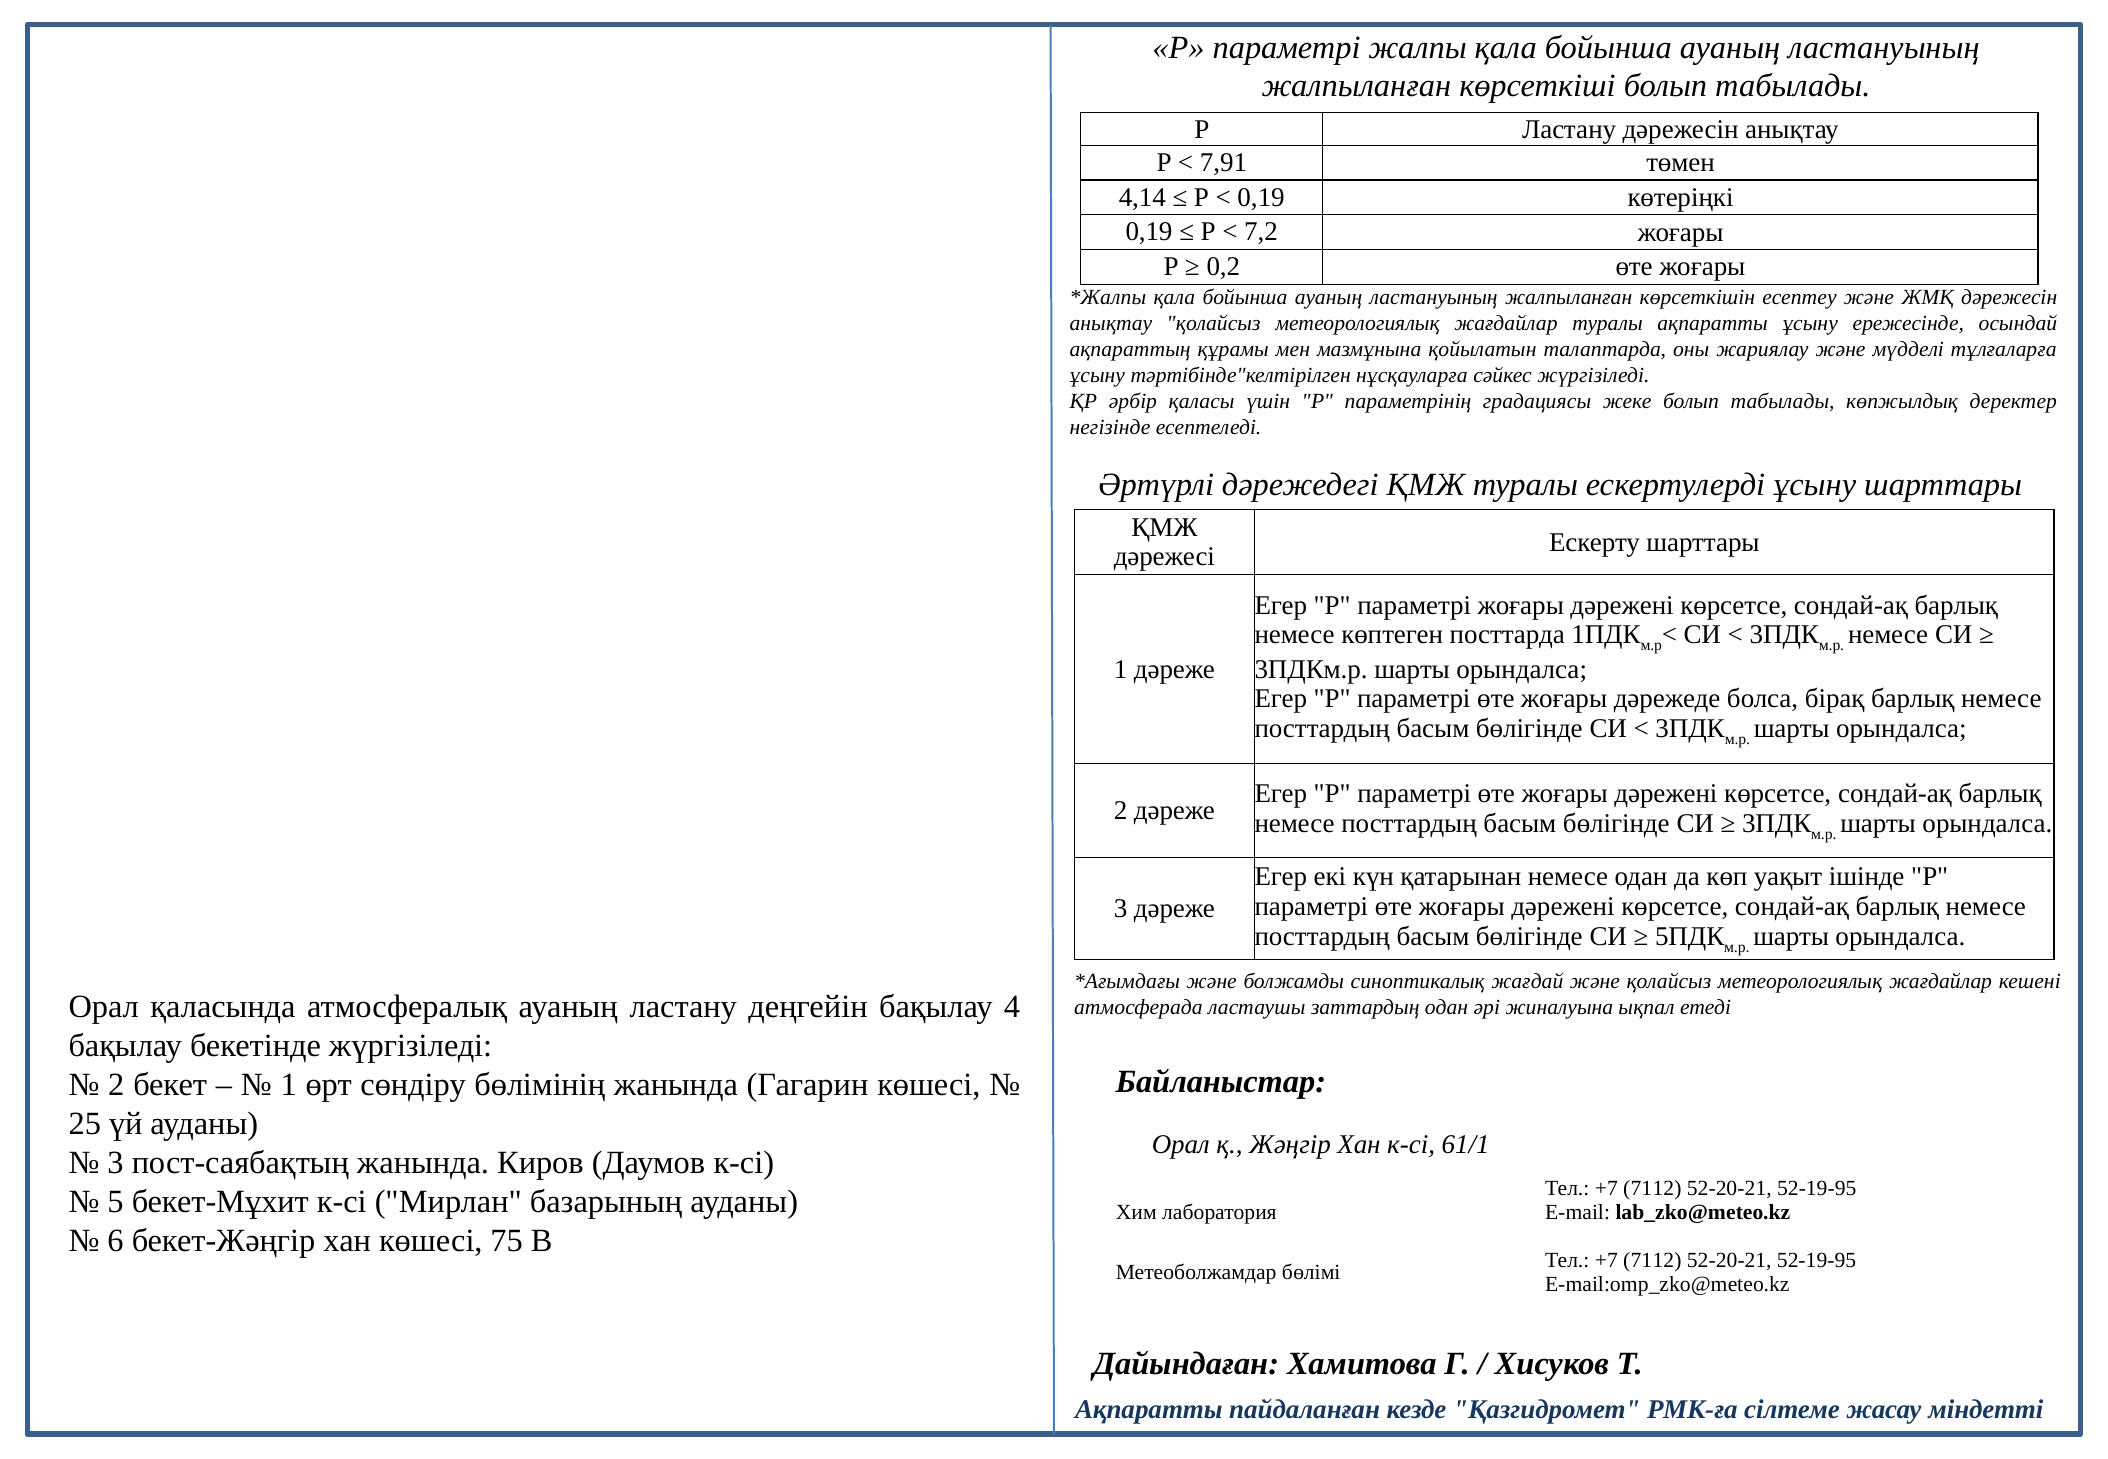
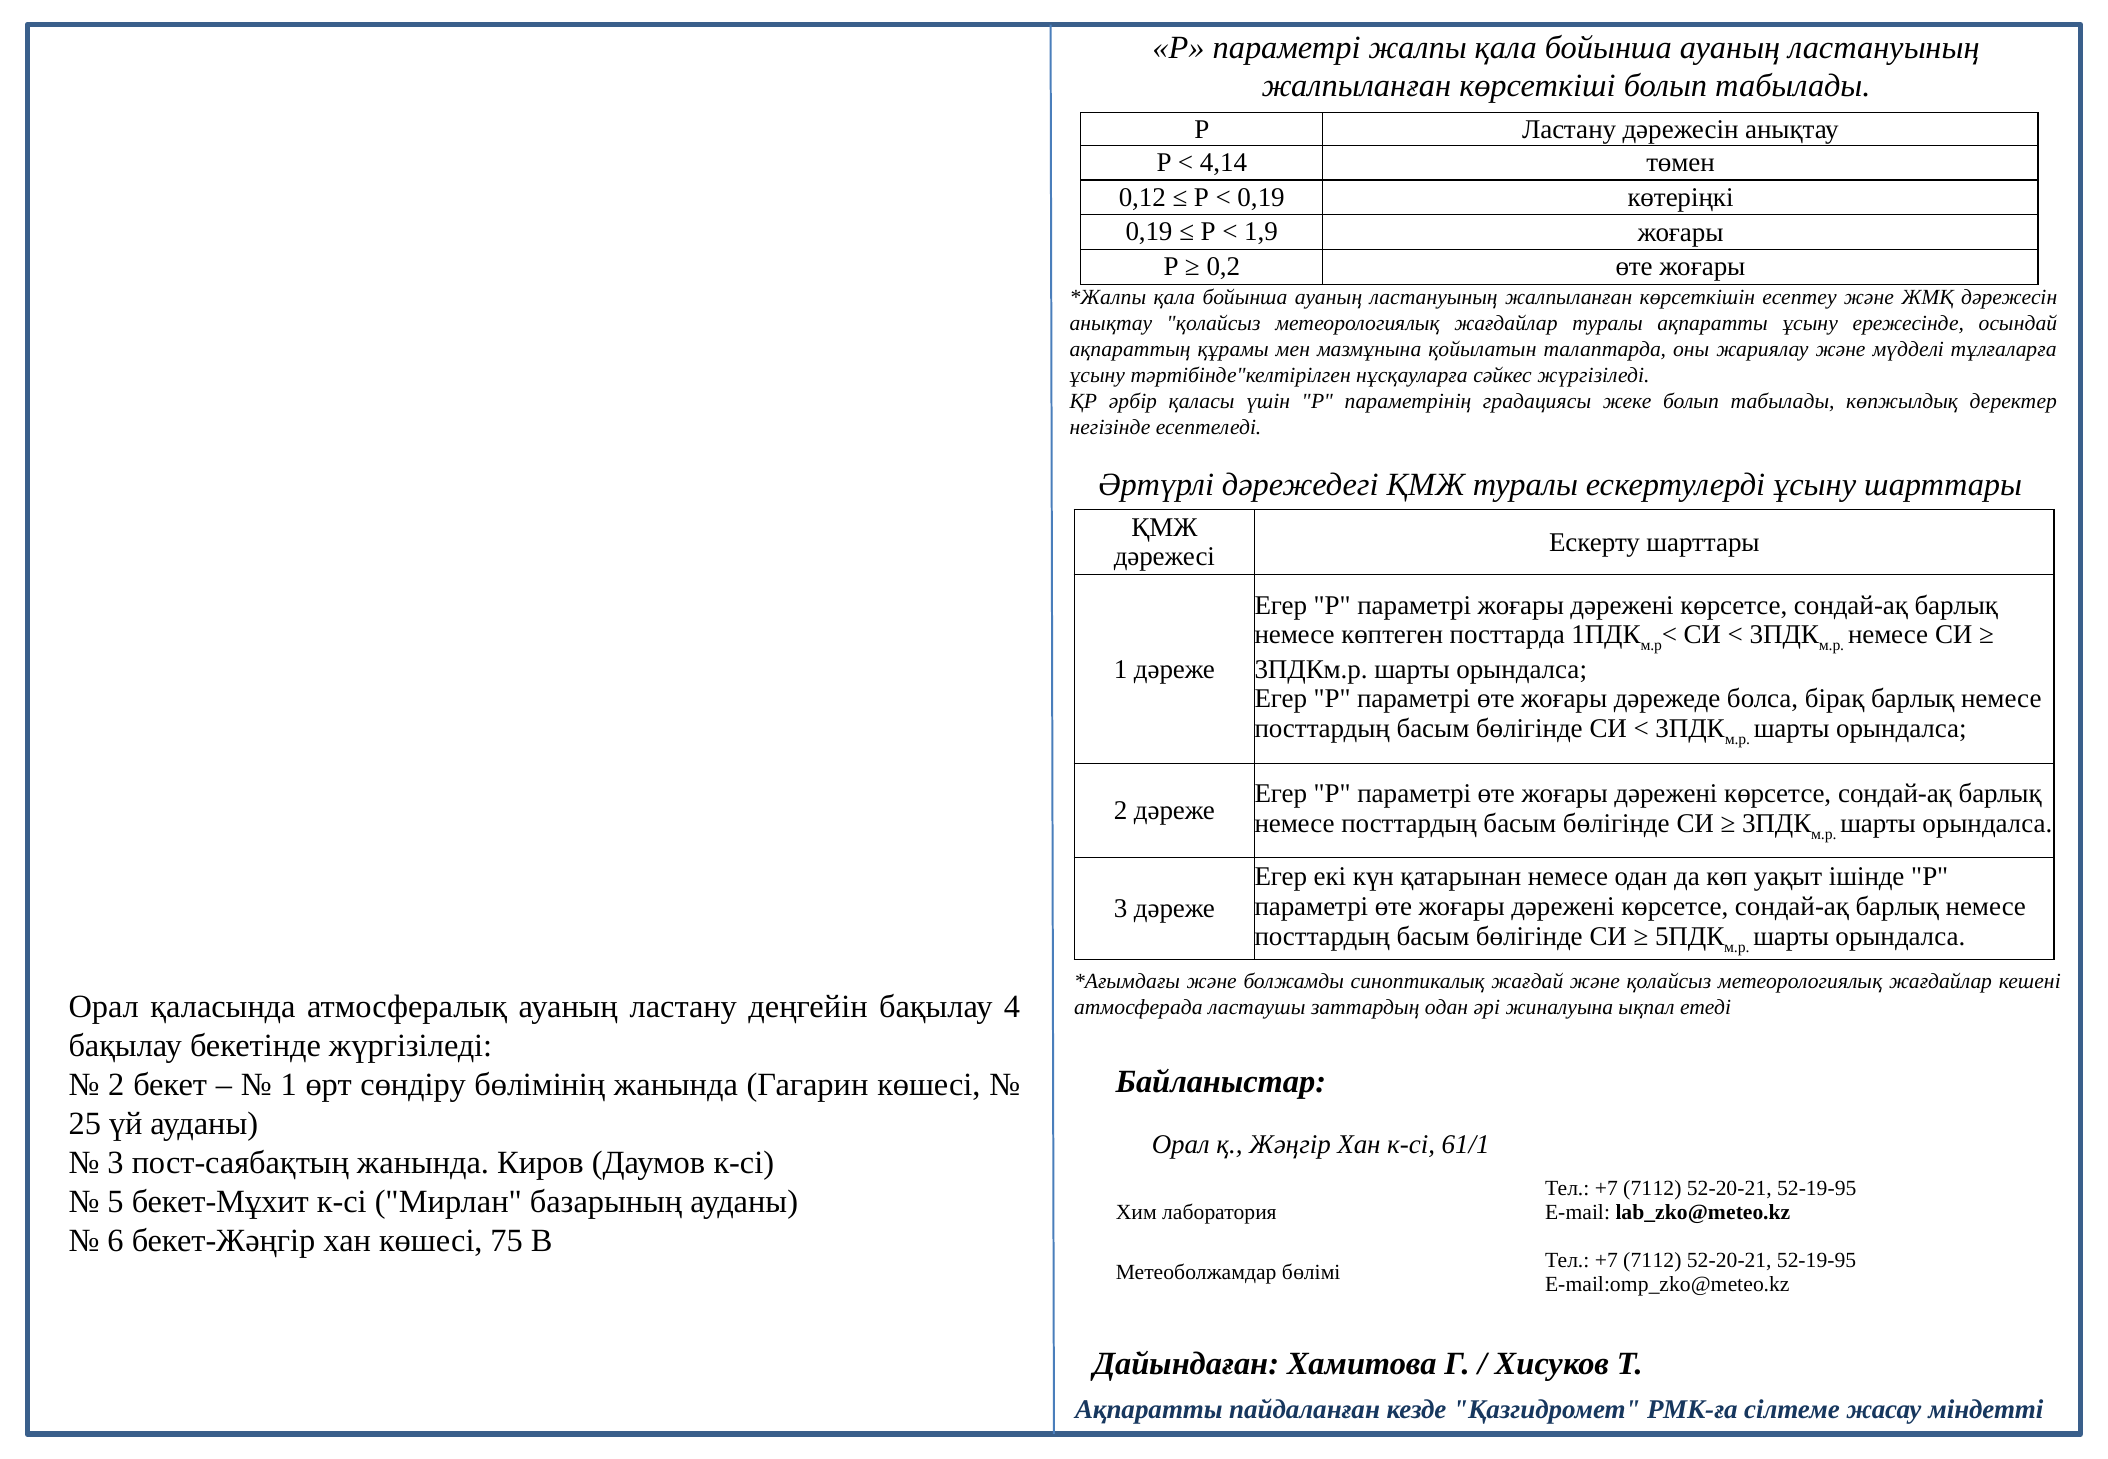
7,91: 7,91 -> 4,14
4,14: 4,14 -> 0,12
7,2: 7,2 -> 1,9
